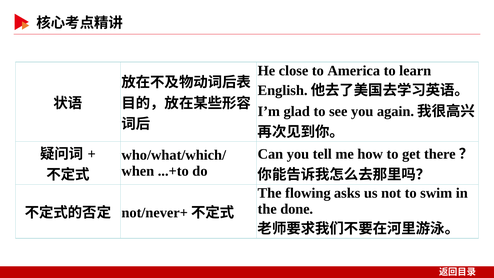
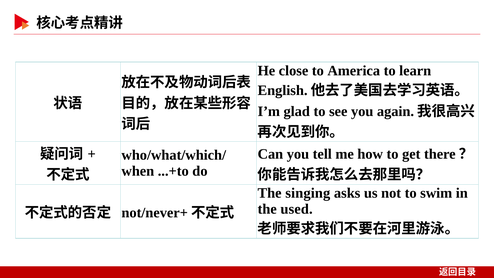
flowing: flowing -> singing
done: done -> used
